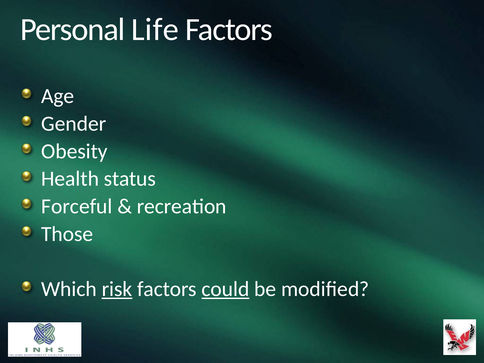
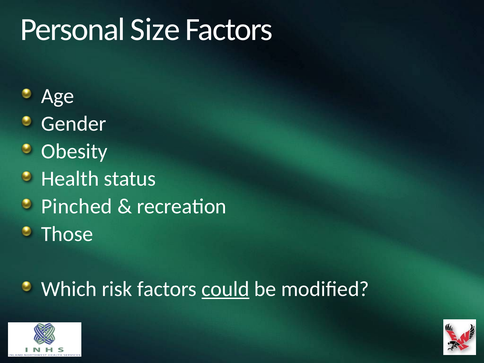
Life: Life -> Size
Forceful: Forceful -> Pinched
risk underline: present -> none
